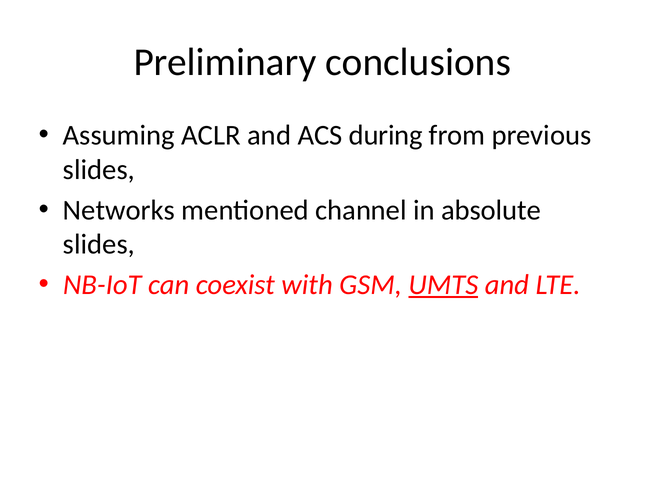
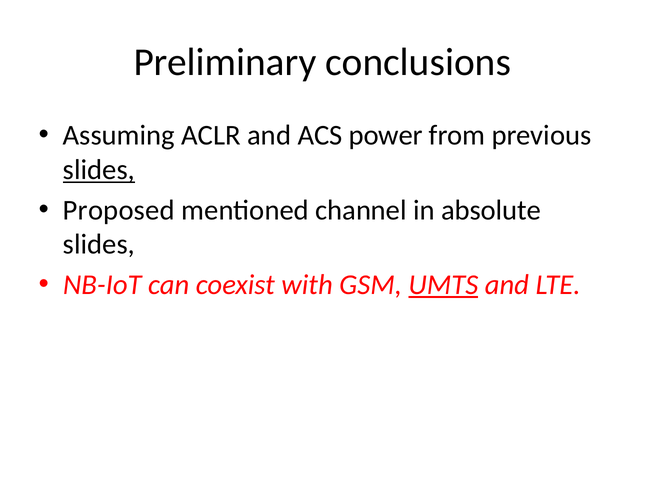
during: during -> power
slides at (99, 170) underline: none -> present
Networks: Networks -> Proposed
